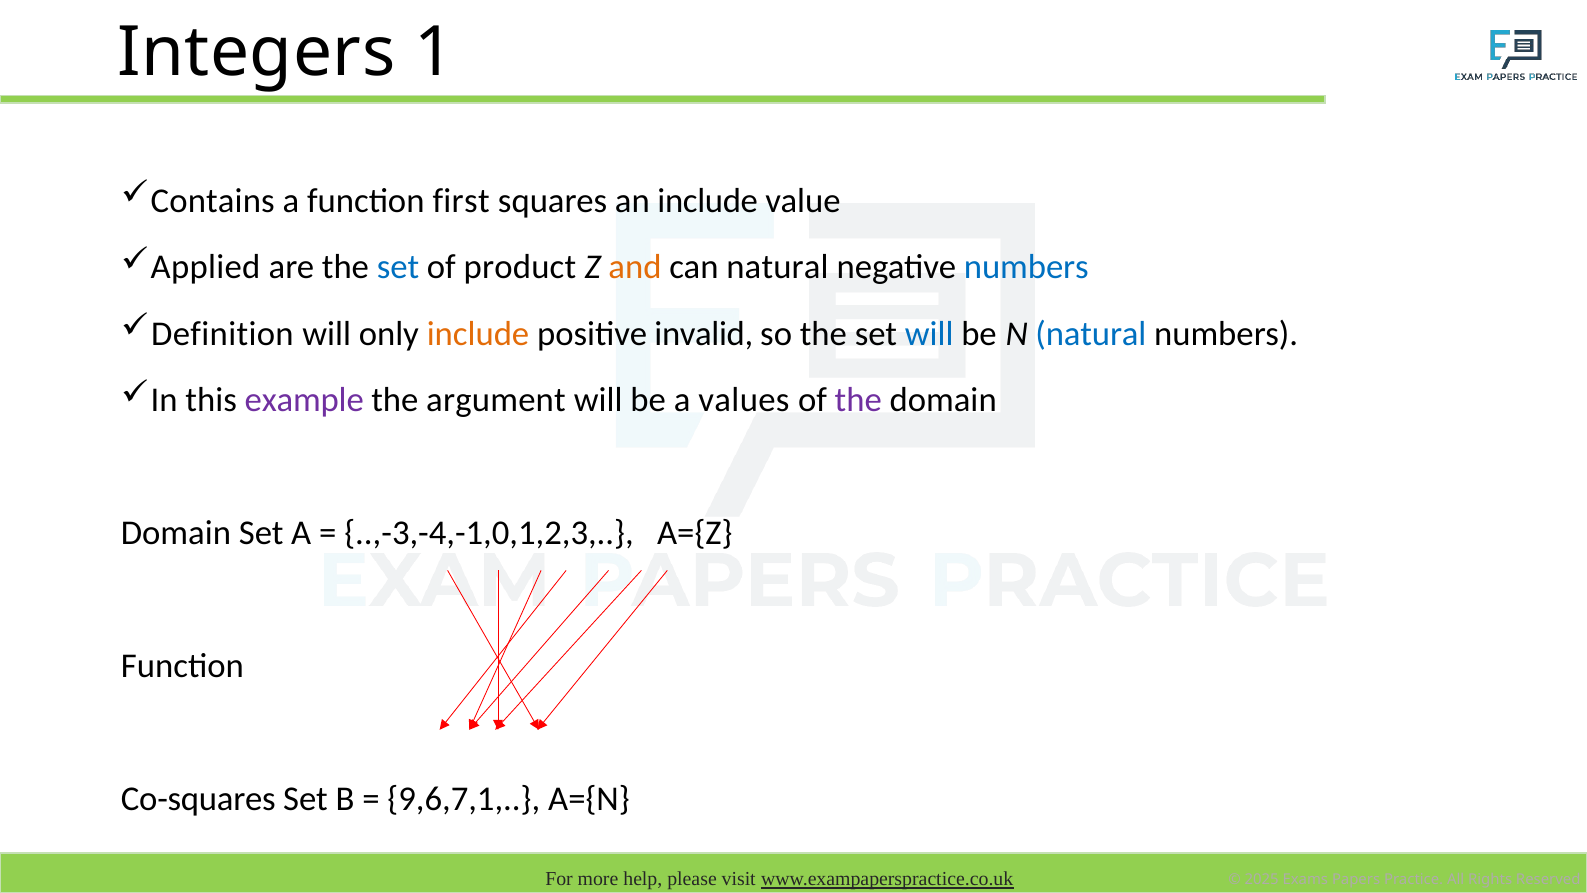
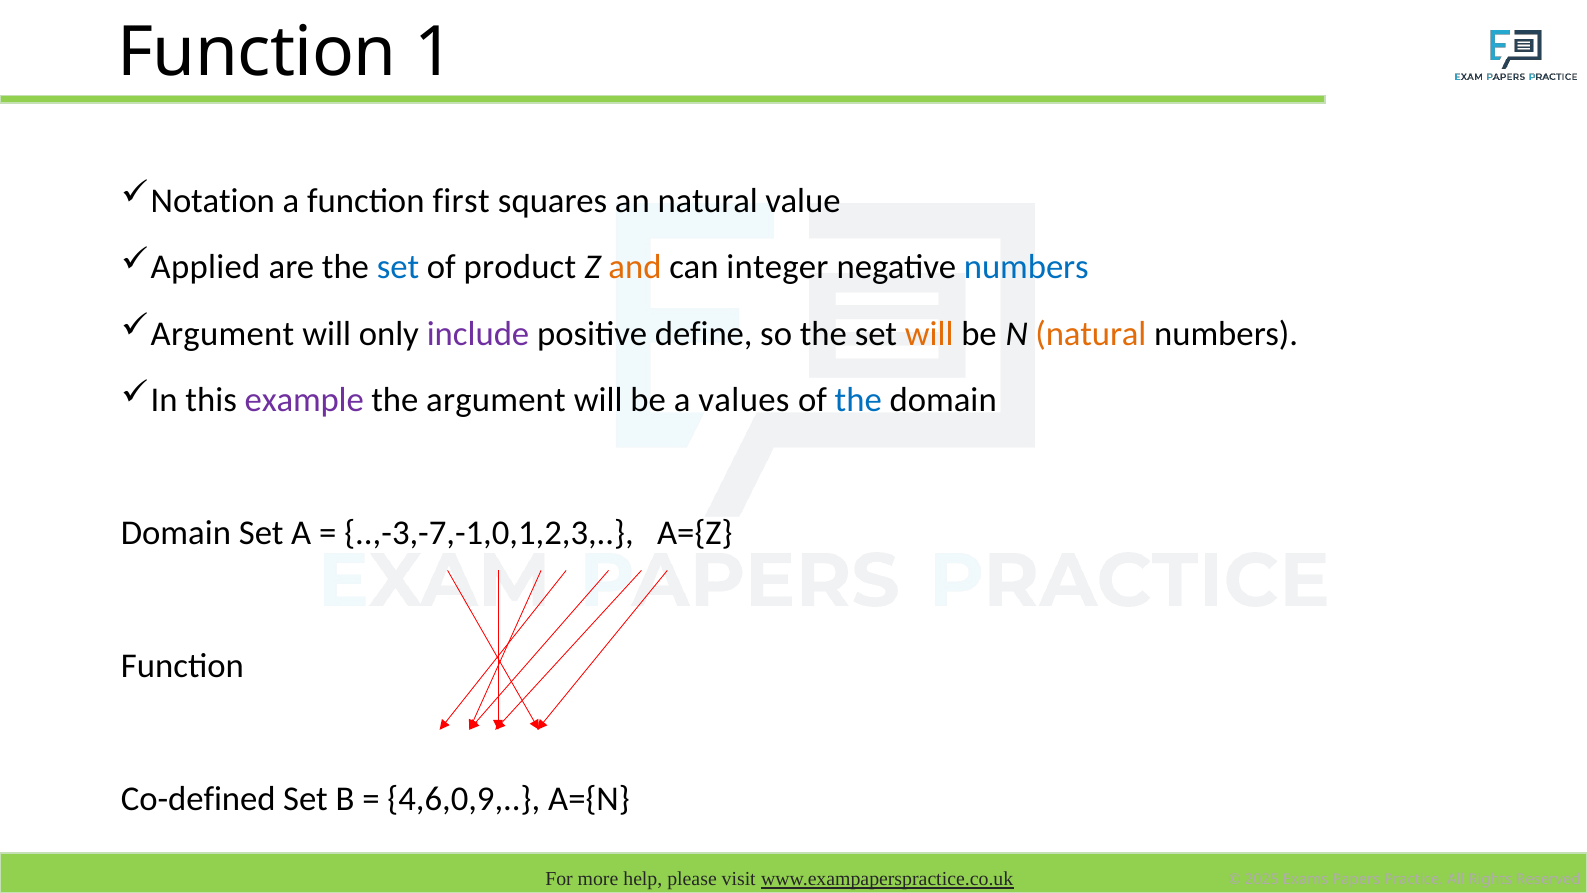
Integers at (256, 52): Integers -> Function
Contains: Contains -> Notation
an include: include -> natural
can natural: natural -> integer
Definition at (222, 334): Definition -> Argument
include at (478, 334) colour: orange -> purple
invalid: invalid -> define
will at (929, 334) colour: blue -> orange
natural at (1091, 334) colour: blue -> orange
the at (858, 400) colour: purple -> blue
..,-3,-4,-1,0,1,2,3: ..,-3,-4,-1,0,1,2,3 -> ..,-3,-7,-1,0,1,2,3
Co-squares: Co-squares -> Co-defined
9,6,7,1: 9,6,7,1 -> 4,6,0,9
